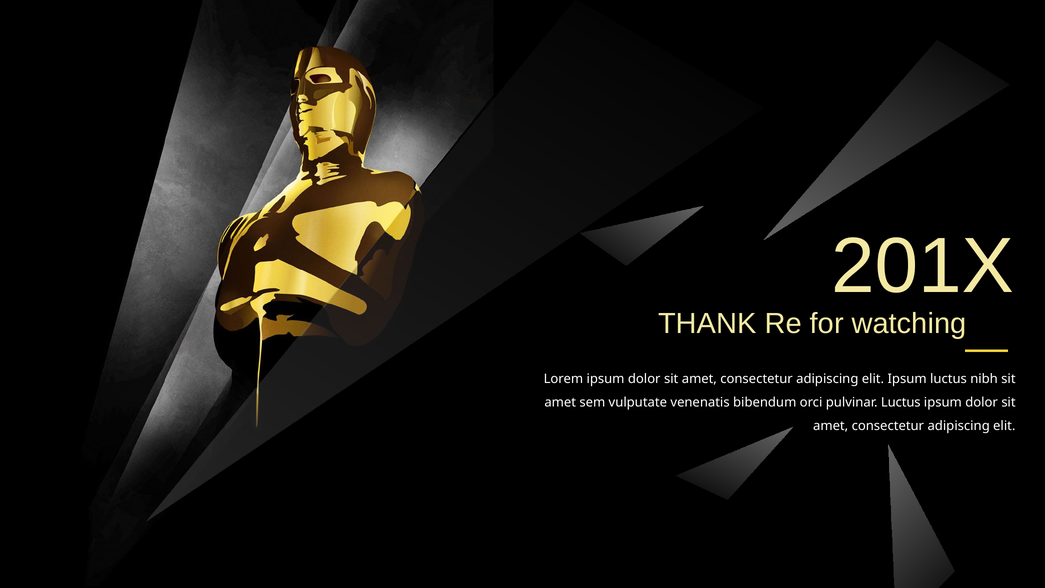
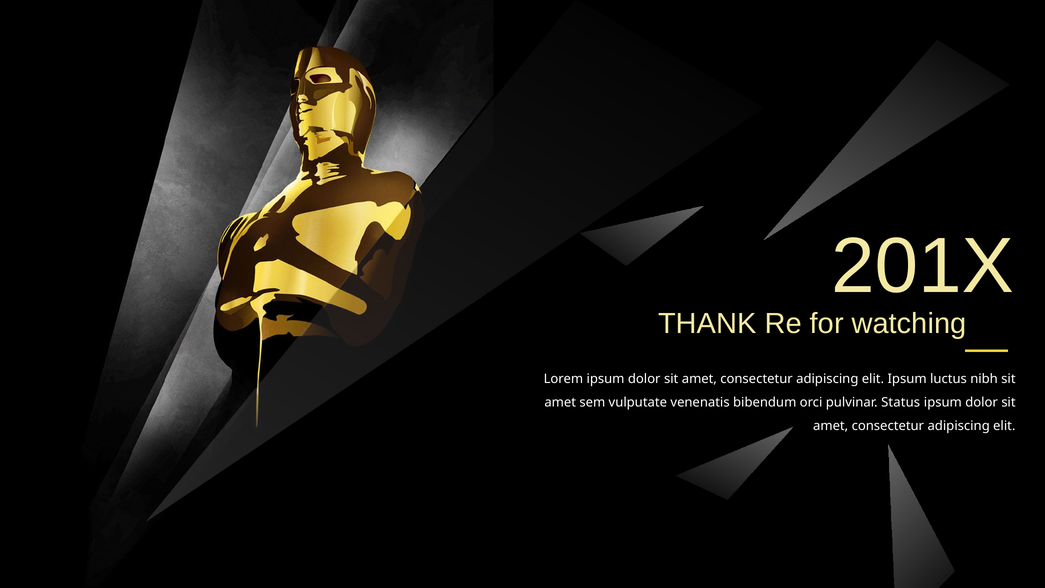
pulvinar Luctus: Luctus -> Status
